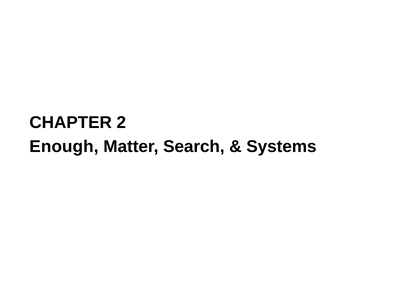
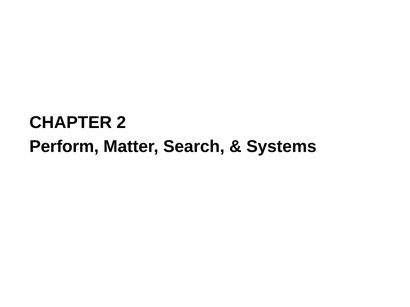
Enough: Enough -> Perform
